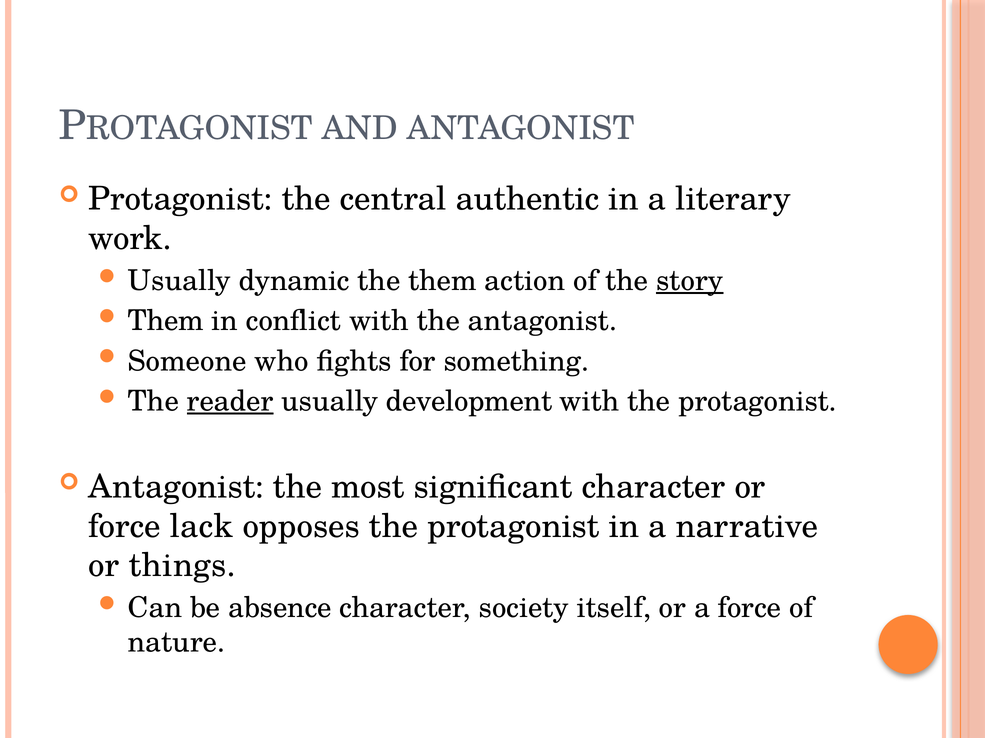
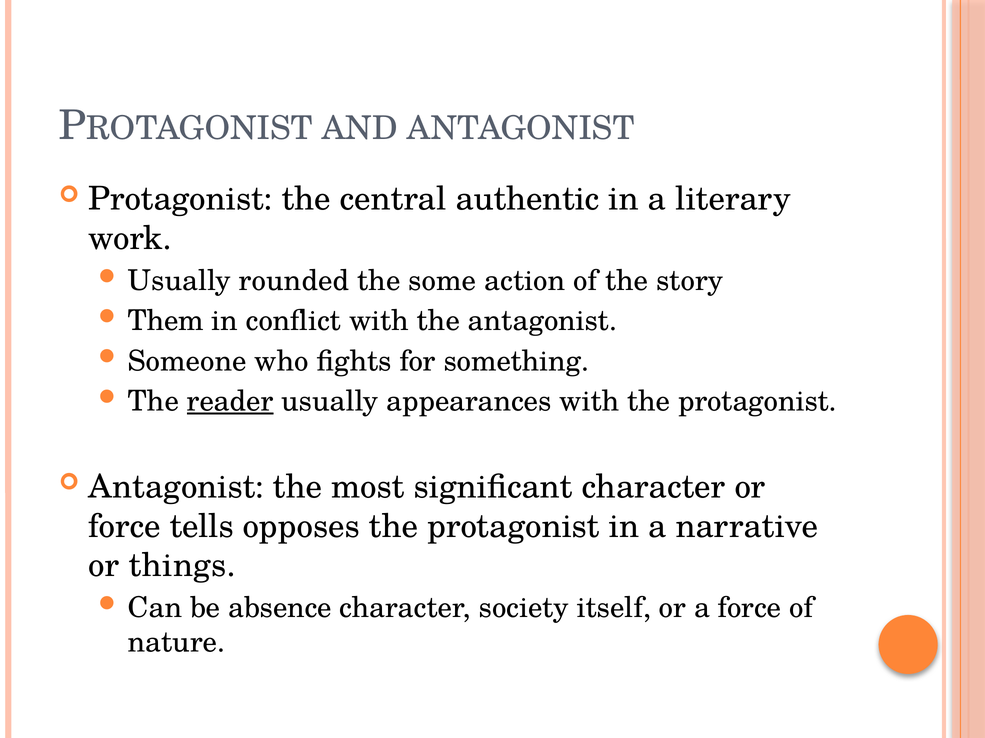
dynamic: dynamic -> rounded
the them: them -> some
story underline: present -> none
development: development -> appearances
lack: lack -> tells
